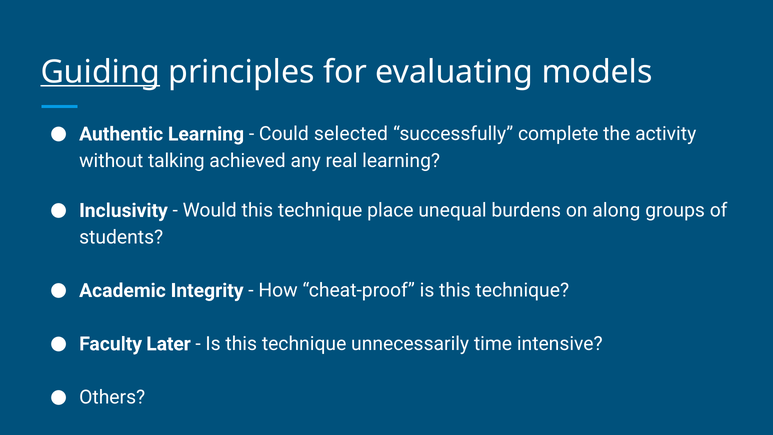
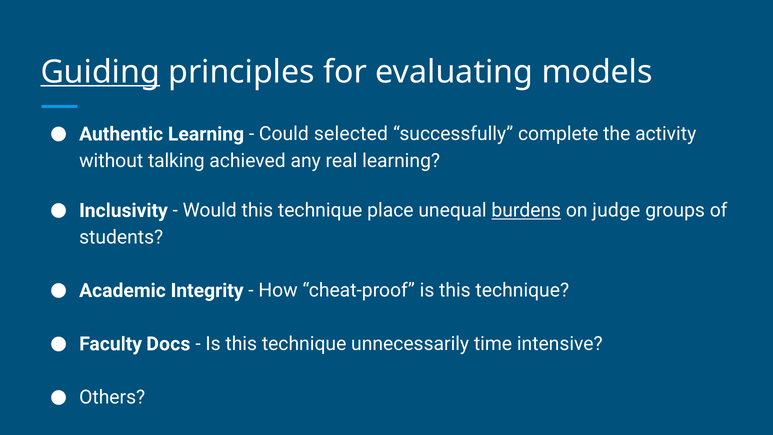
burdens underline: none -> present
along: along -> judge
Later: Later -> Docs
